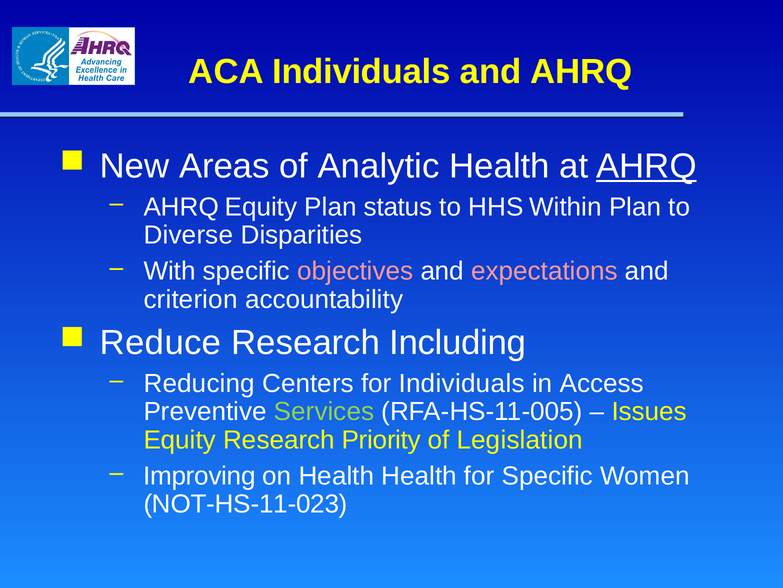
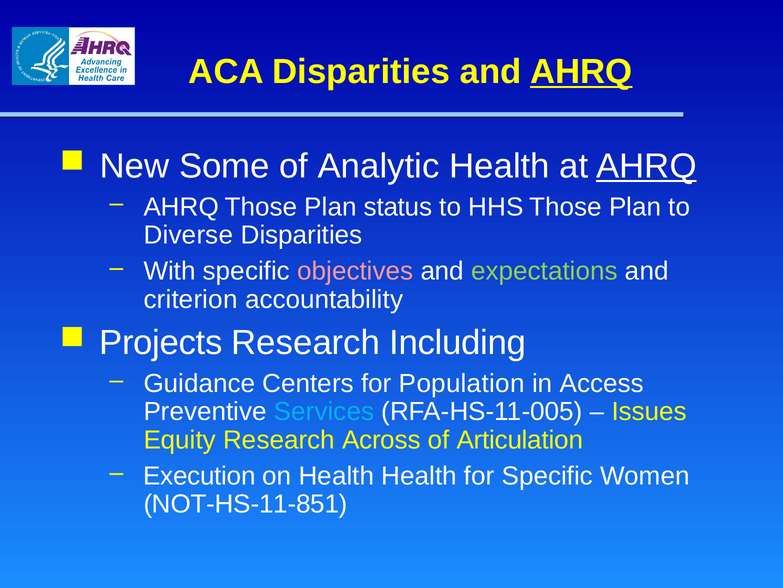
ACA Individuals: Individuals -> Disparities
AHRQ at (581, 72) underline: none -> present
Areas: Areas -> Some
AHRQ Equity: Equity -> Those
HHS Within: Within -> Those
expectations colour: pink -> light green
Reduce: Reduce -> Projects
Reducing: Reducing -> Guidance
for Individuals: Individuals -> Population
Services colour: light green -> light blue
Priority: Priority -> Across
Legislation: Legislation -> Articulation
Improving: Improving -> Execution
NOT-HS-11-023: NOT-HS-11-023 -> NOT-HS-11-851
